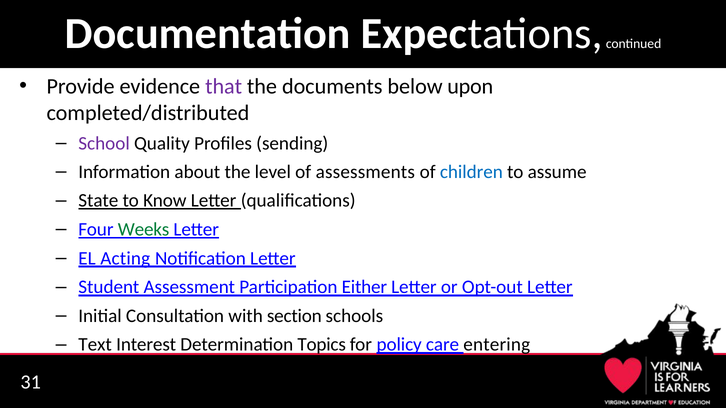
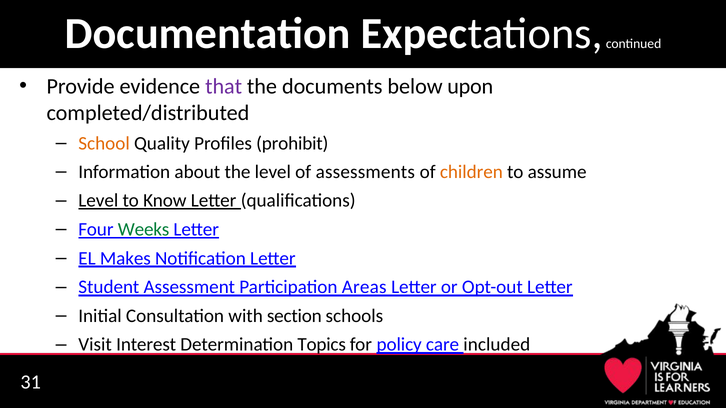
School colour: purple -> orange
sending: sending -> prohibit
children colour: blue -> orange
State at (98, 201): State -> Level
Acting: Acting -> Makes
Either: Either -> Areas
Text: Text -> Visit
entering: entering -> included
